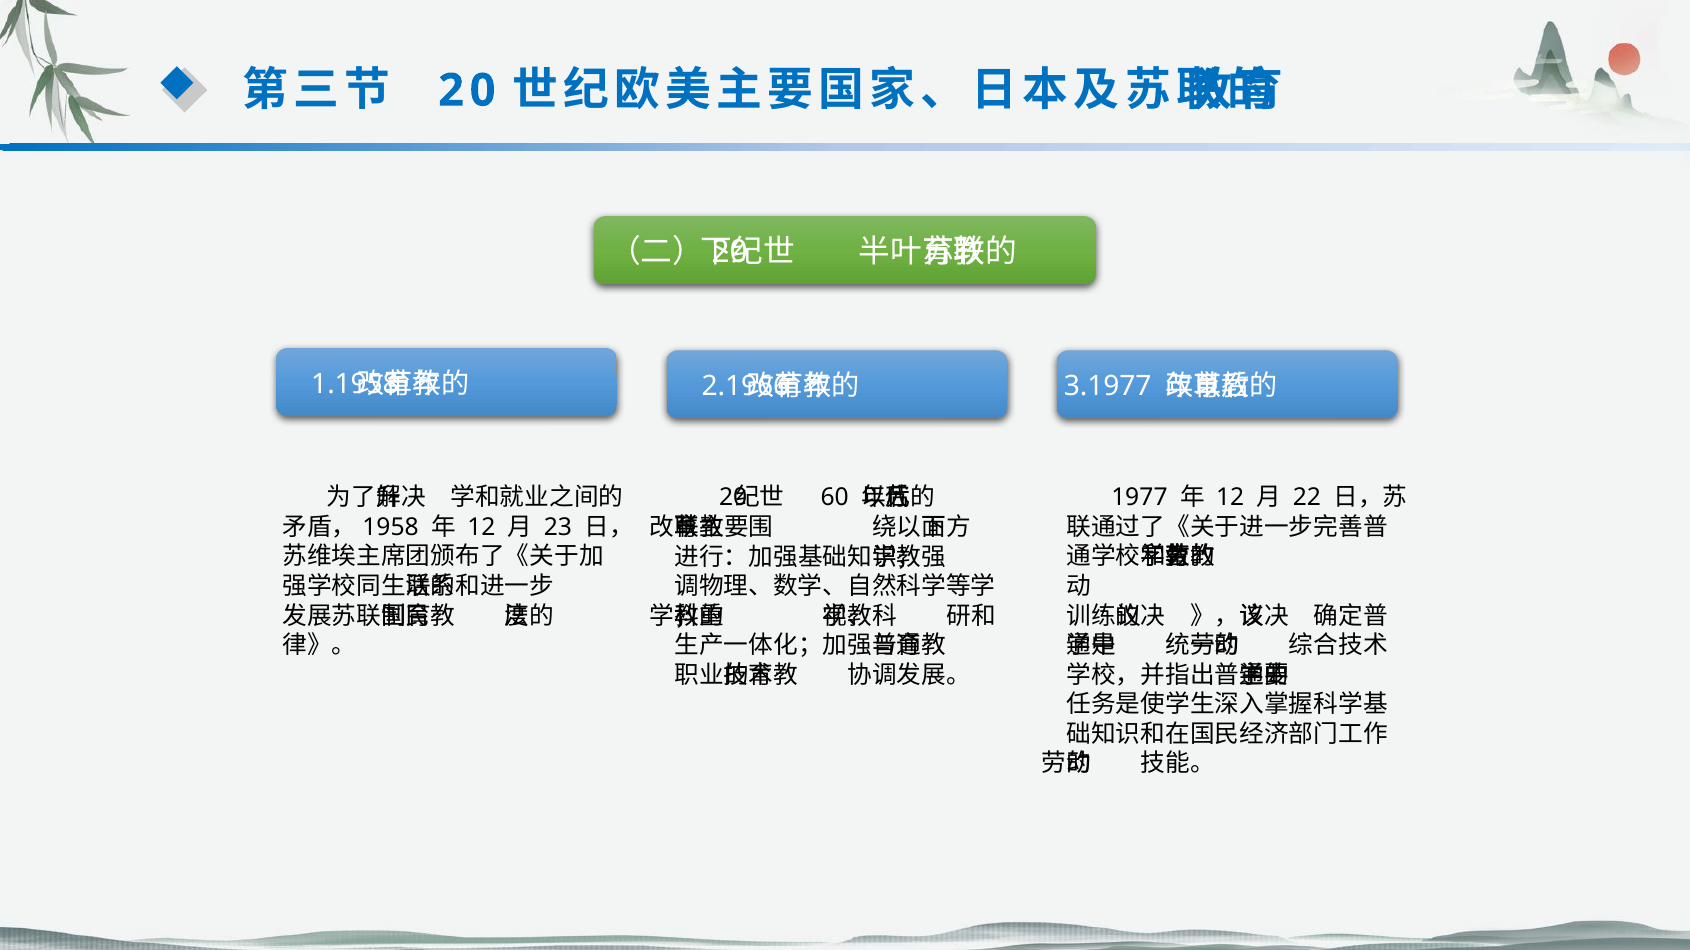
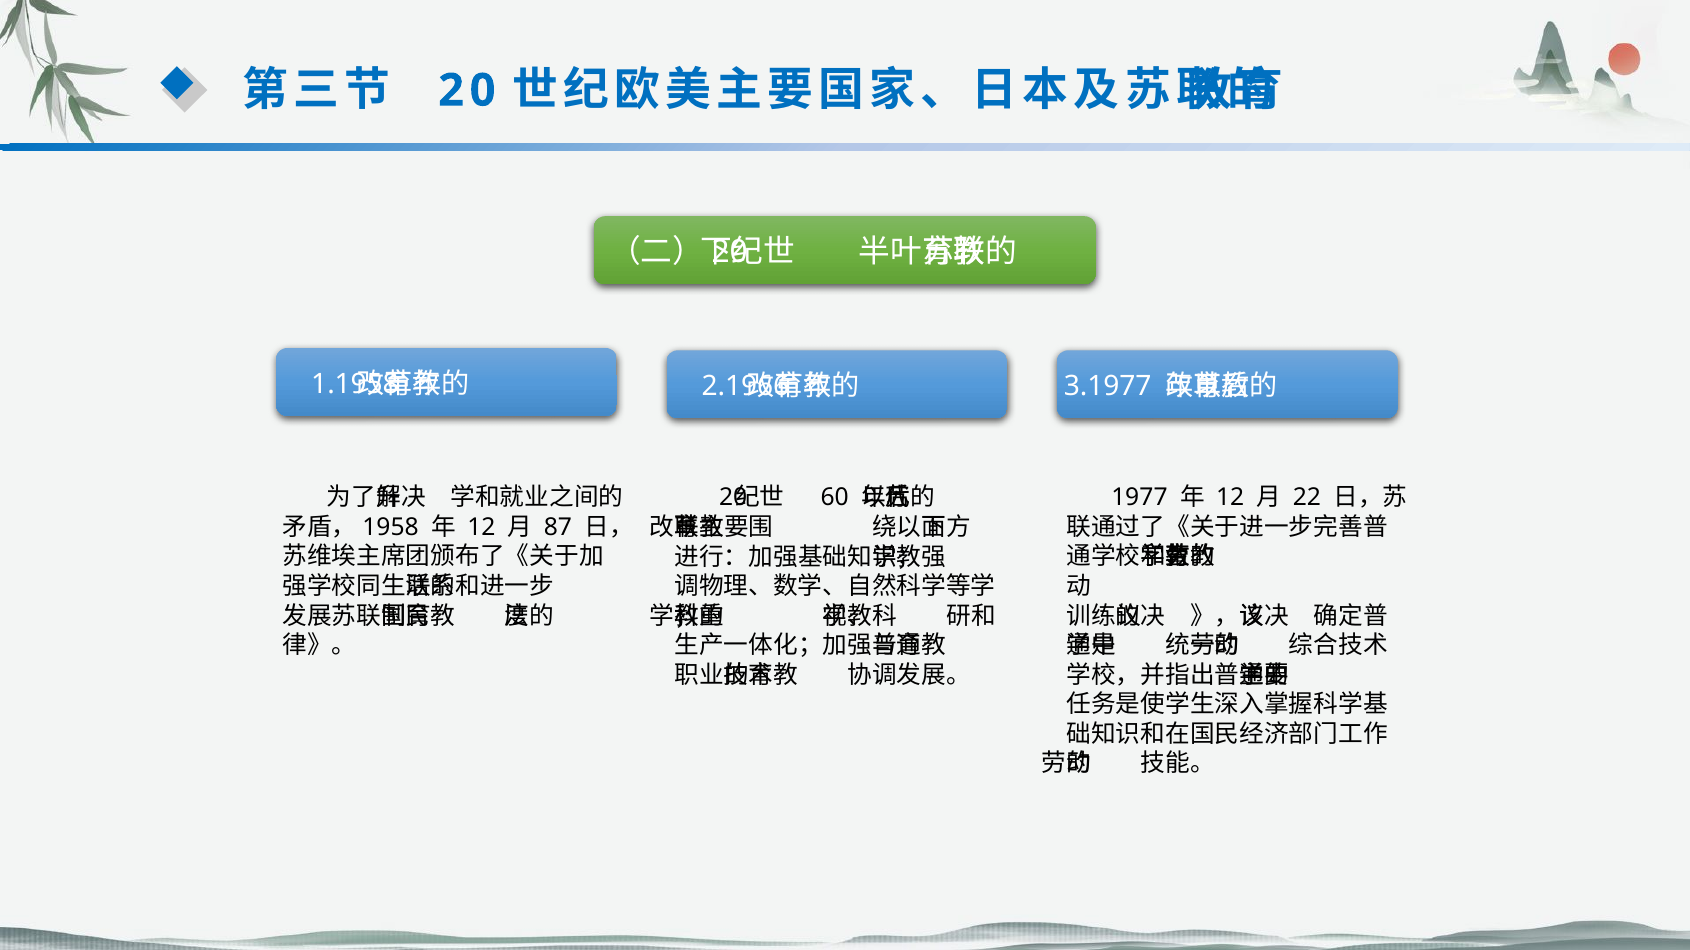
23: 23 -> 87
